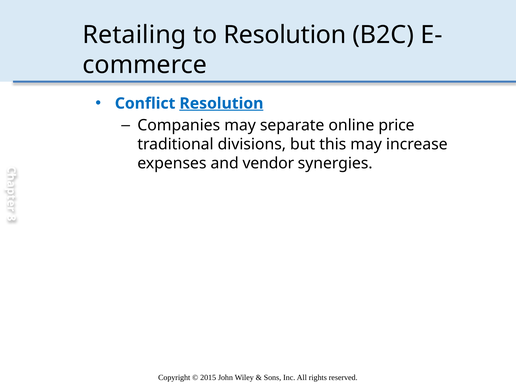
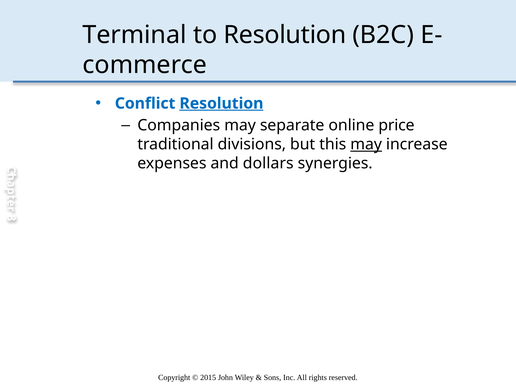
Retailing: Retailing -> Terminal
may at (366, 144) underline: none -> present
vendor: vendor -> dollars
